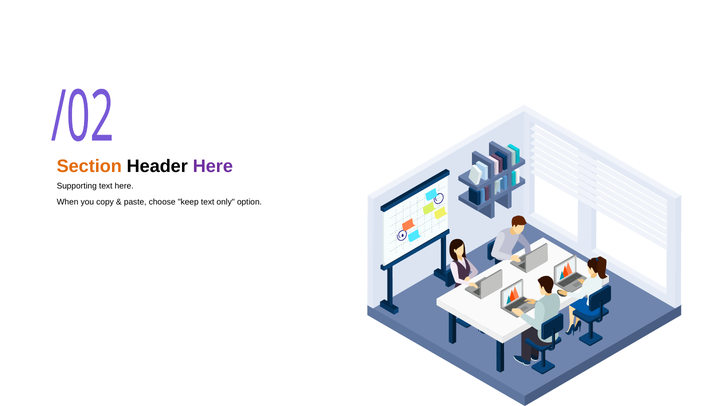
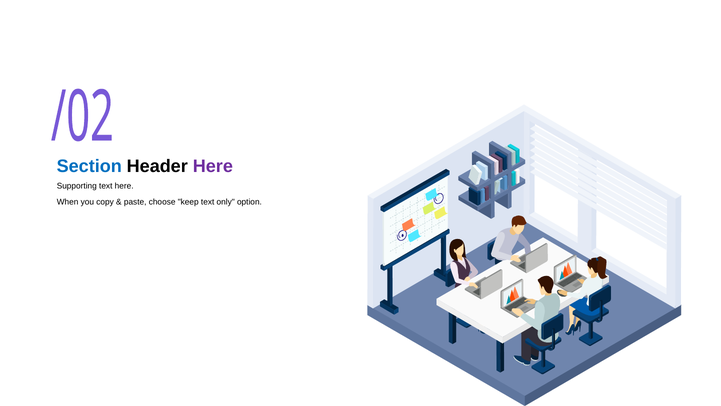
Section colour: orange -> blue
